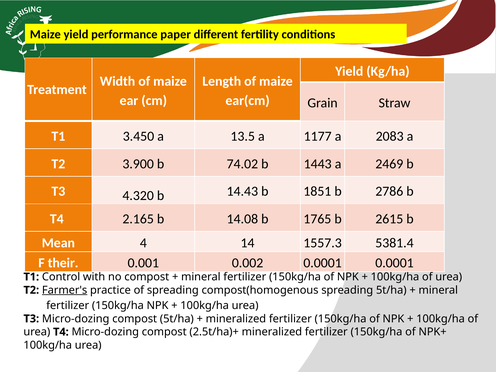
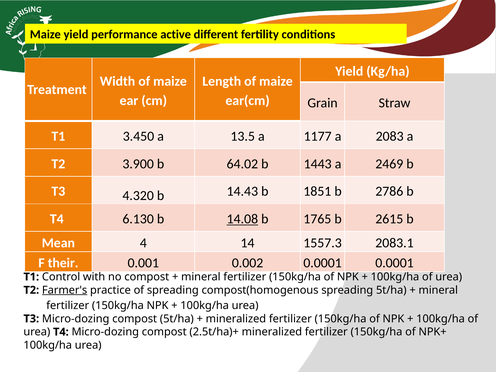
paper: paper -> active
74.02: 74.02 -> 64.02
2.165: 2.165 -> 6.130
14.08 underline: none -> present
5381.4: 5381.4 -> 2083.1
